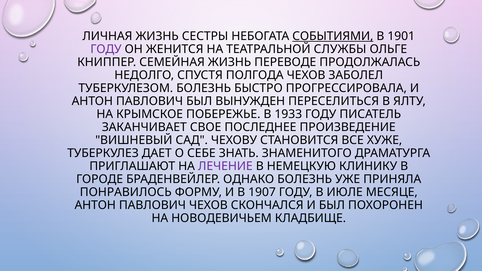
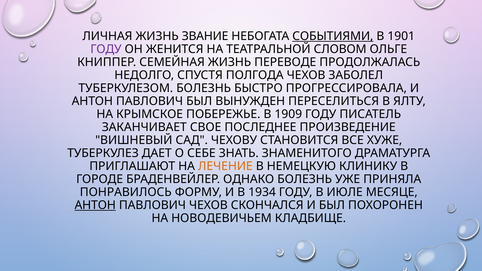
СЕСТРЫ: СЕСТРЫ -> ЗВАНИЕ
СЛУЖБЫ: СЛУЖБЫ -> СЛОВОМ
1933: 1933 -> 1909
ЛЕЧЕНИЕ colour: purple -> orange
1907: 1907 -> 1934
АНТОН at (95, 205) underline: none -> present
